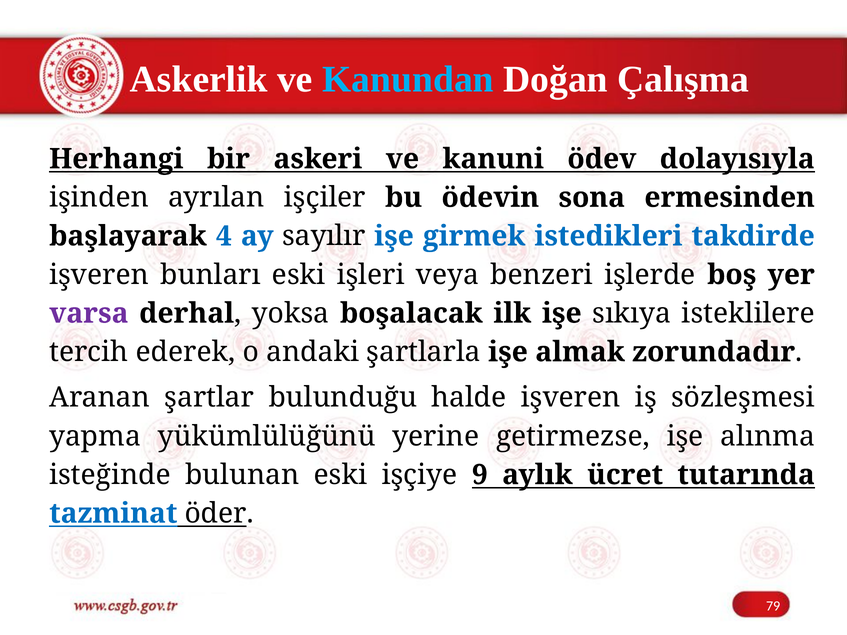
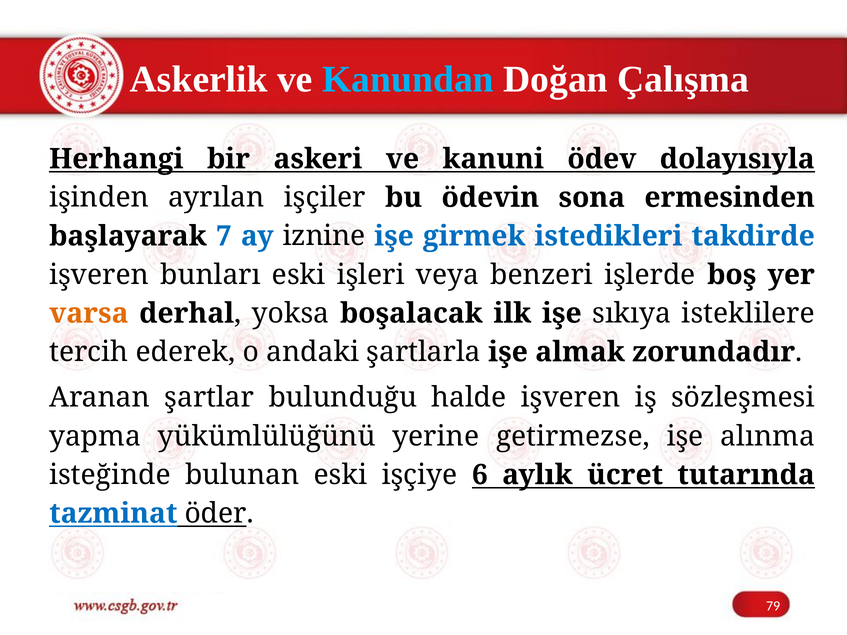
4: 4 -> 7
sayılır: sayılır -> iznine
varsa colour: purple -> orange
9: 9 -> 6
